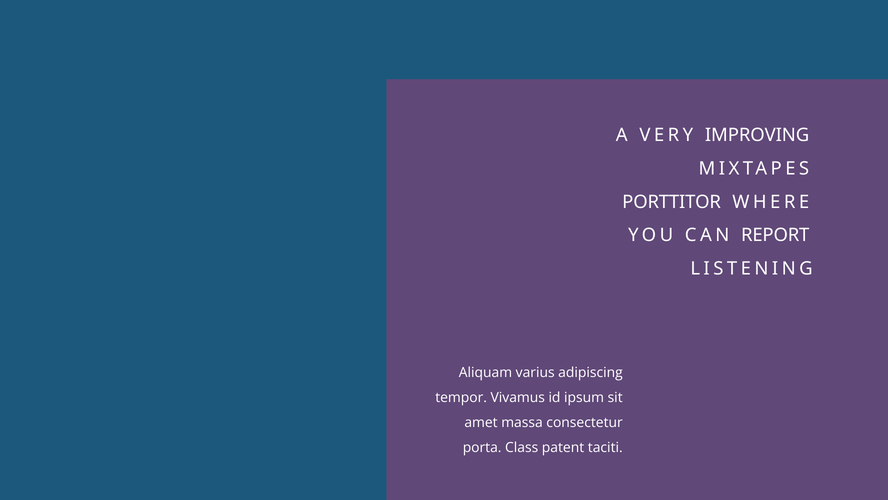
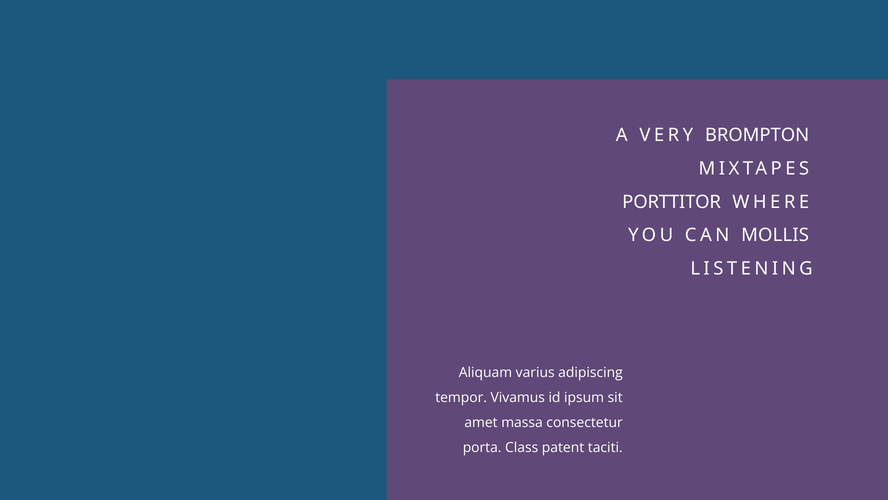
IMPROVING: IMPROVING -> BROMPTON
REPORT: REPORT -> MOLLIS
